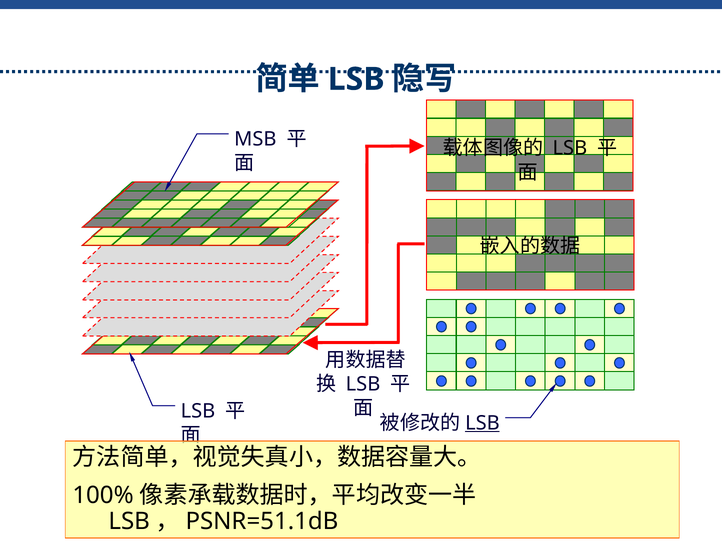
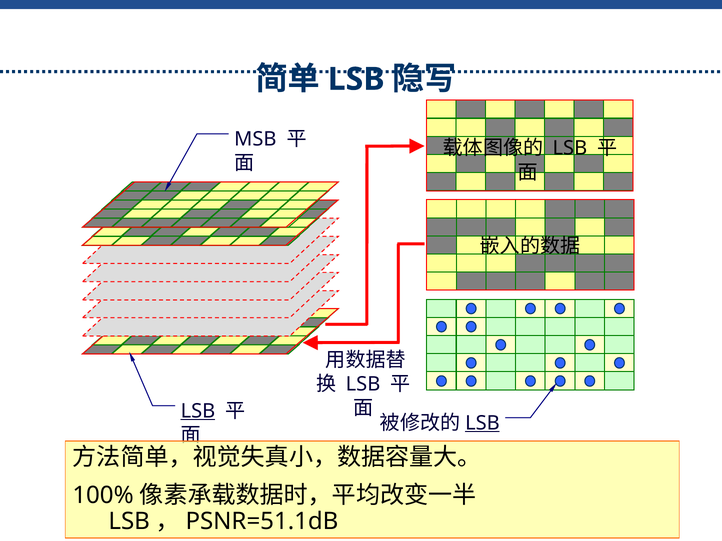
LSB at (198, 411) underline: none -> present
